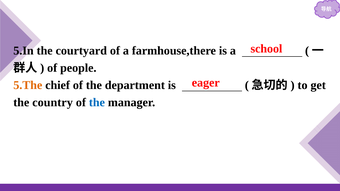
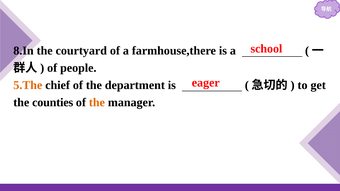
5.In: 5.In -> 8.In
country: country -> counties
the at (97, 103) colour: blue -> orange
